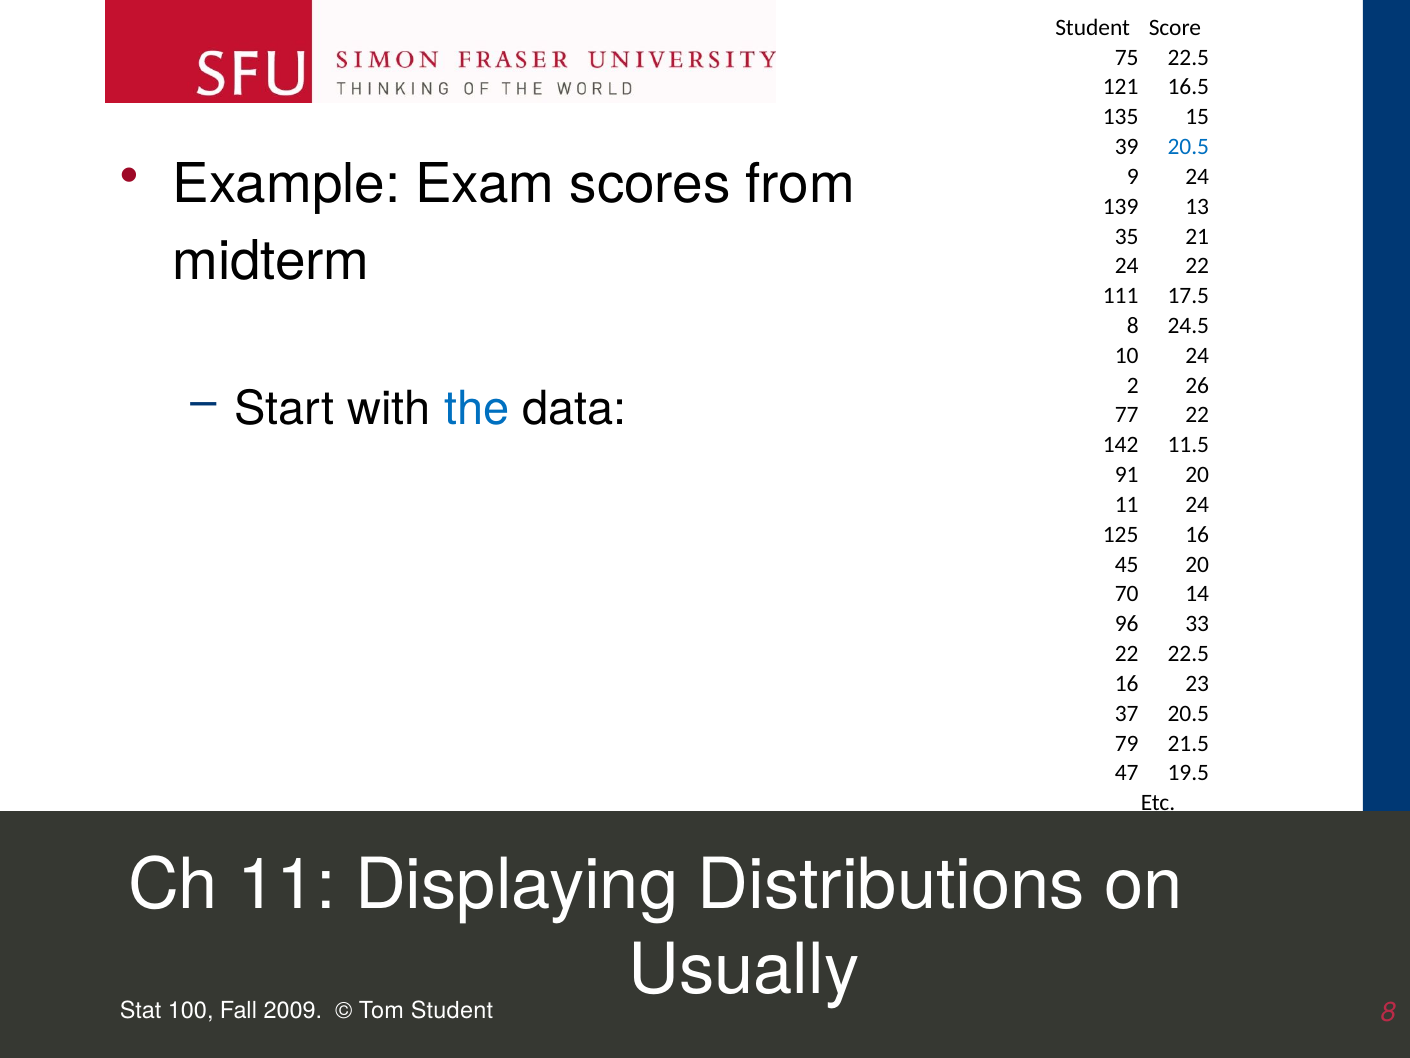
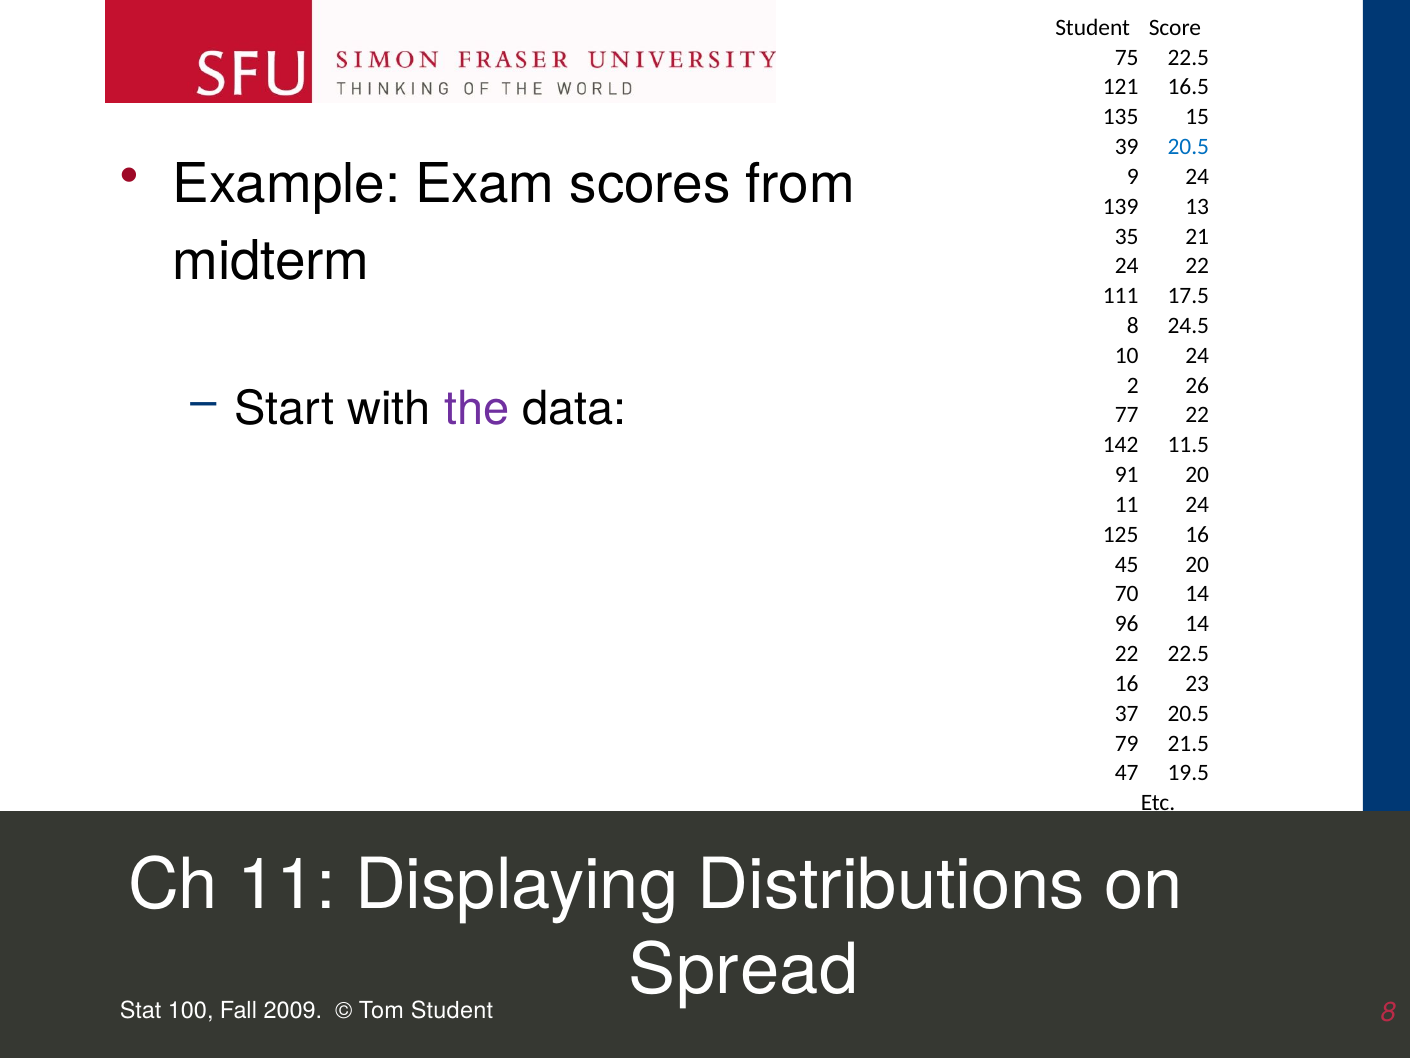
the colour: blue -> purple
96 33: 33 -> 14
Usually: Usually -> Spread
